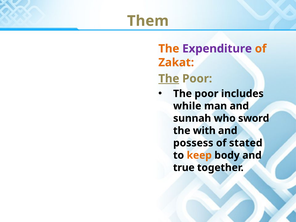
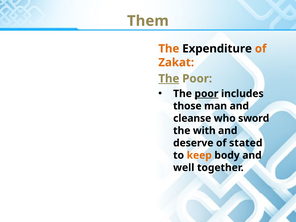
Expenditure colour: purple -> black
poor at (206, 94) underline: none -> present
while: while -> those
sunnah: sunnah -> cleanse
possess: possess -> deserve
true: true -> well
